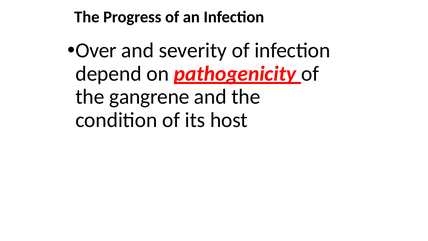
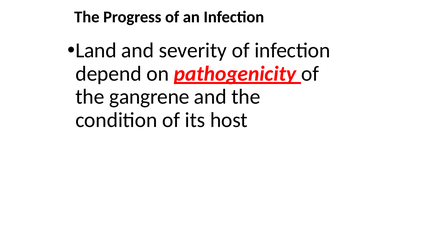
Over: Over -> Land
